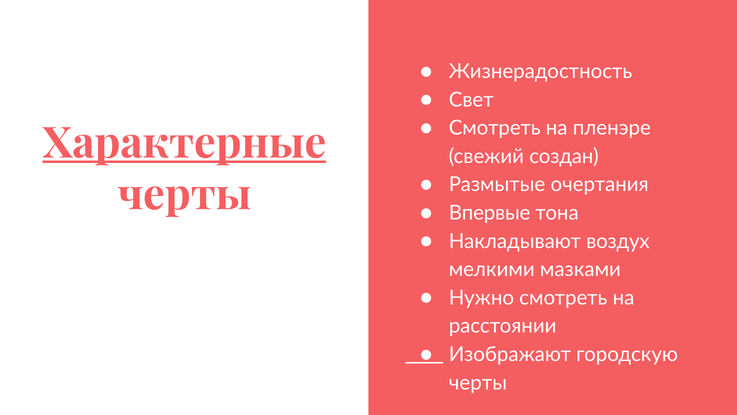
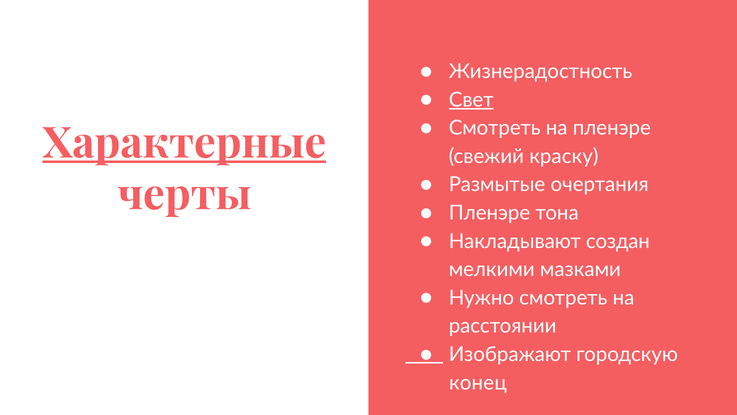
Свет underline: none -> present
создан: создан -> краску
Впервые at (490, 213): Впервые -> Пленэре
воздух: воздух -> создан
черты at (478, 382): черты -> конец
